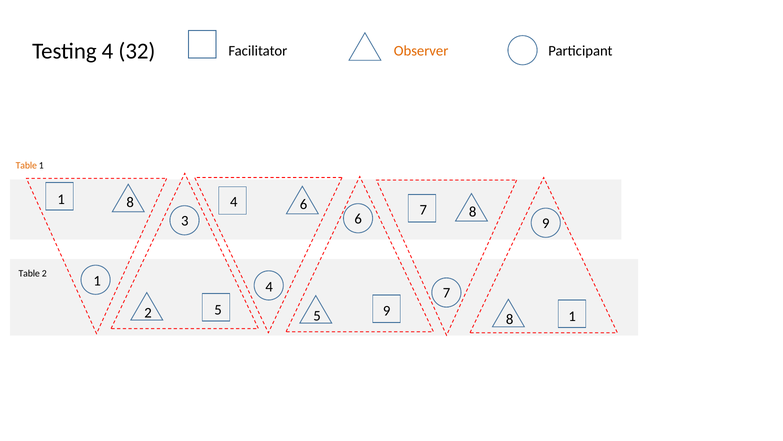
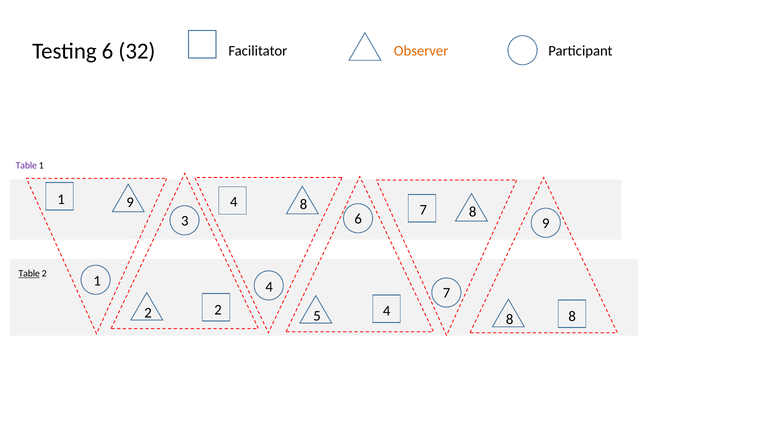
Testing 4: 4 -> 6
Table at (26, 165) colour: orange -> purple
1 8: 8 -> 9
4 6: 6 -> 8
Table at (29, 273) underline: none -> present
2 5: 5 -> 2
5 9: 9 -> 4
8 1: 1 -> 8
